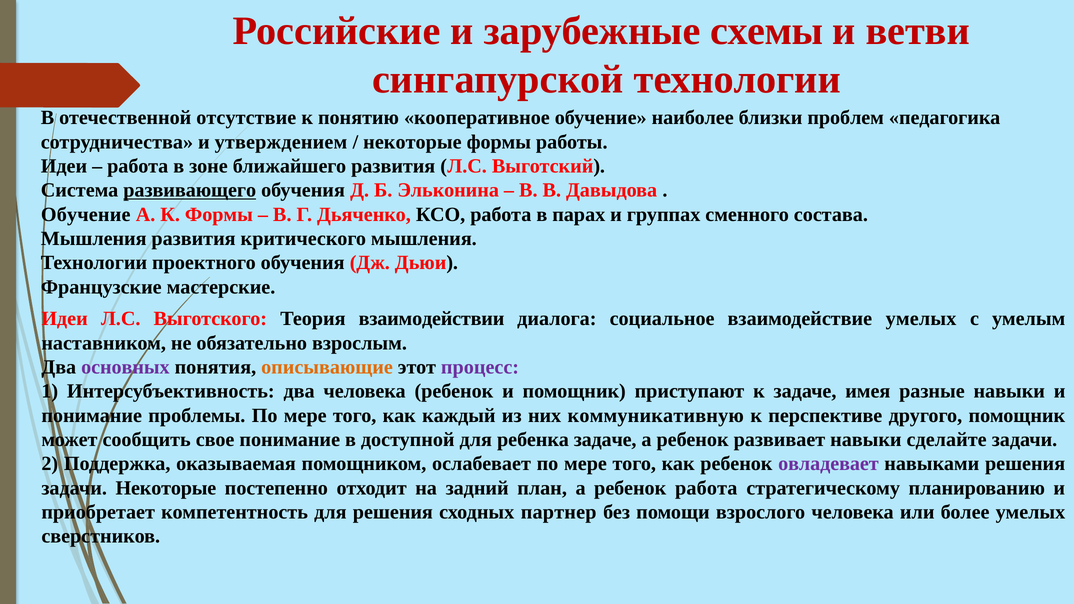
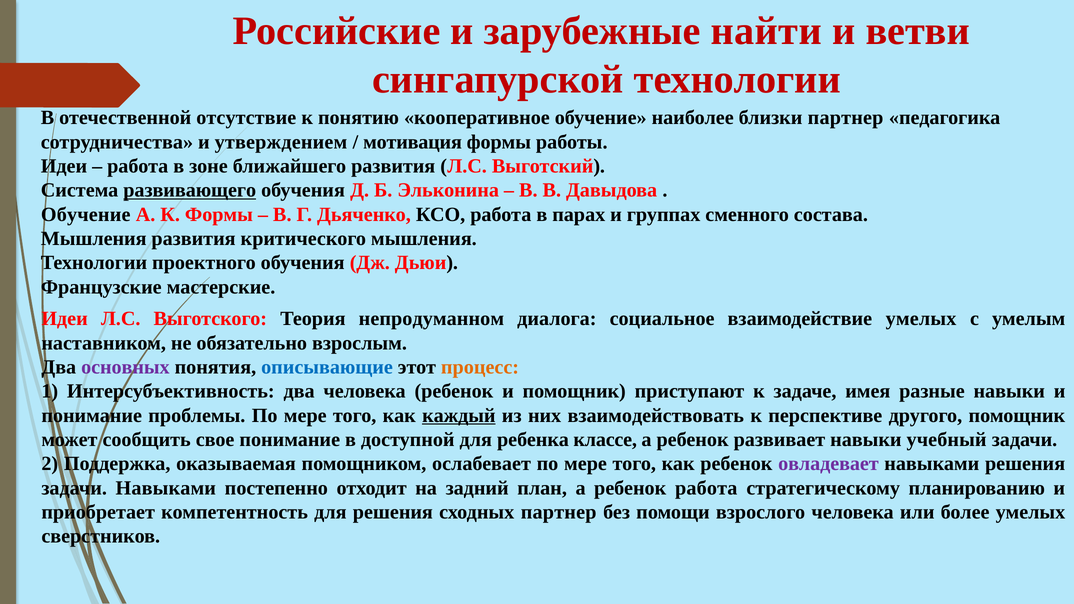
схемы: схемы -> найти
близки проблем: проблем -> партнер
некоторые at (412, 142): некоторые -> мотивация
взаимодействии: взаимодействии -> непродуманном
описывающие colour: orange -> blue
процесс colour: purple -> orange
каждый underline: none -> present
коммуникативную: коммуникативную -> взаимодействовать
ребенка задаче: задаче -> классе
сделайте: сделайте -> учебный
задачи Некоторые: Некоторые -> Навыками
